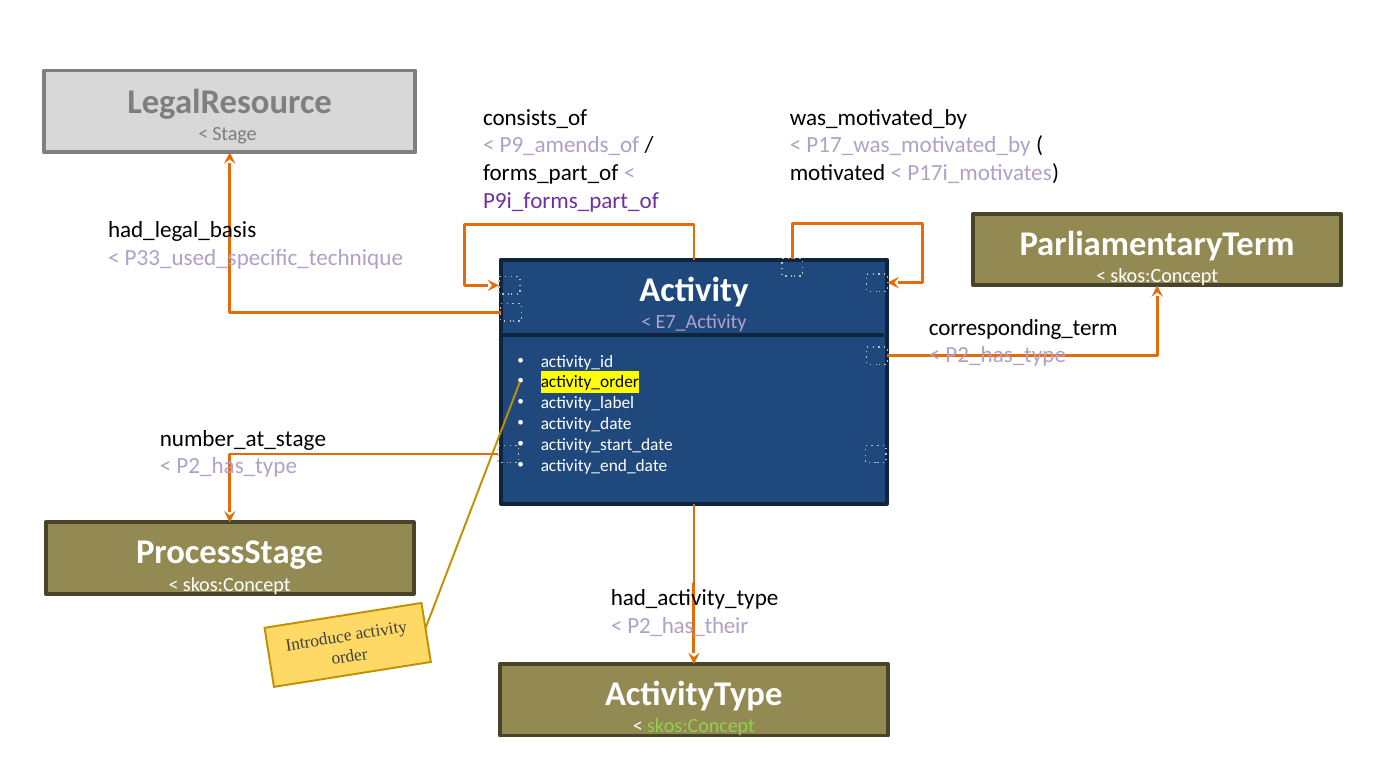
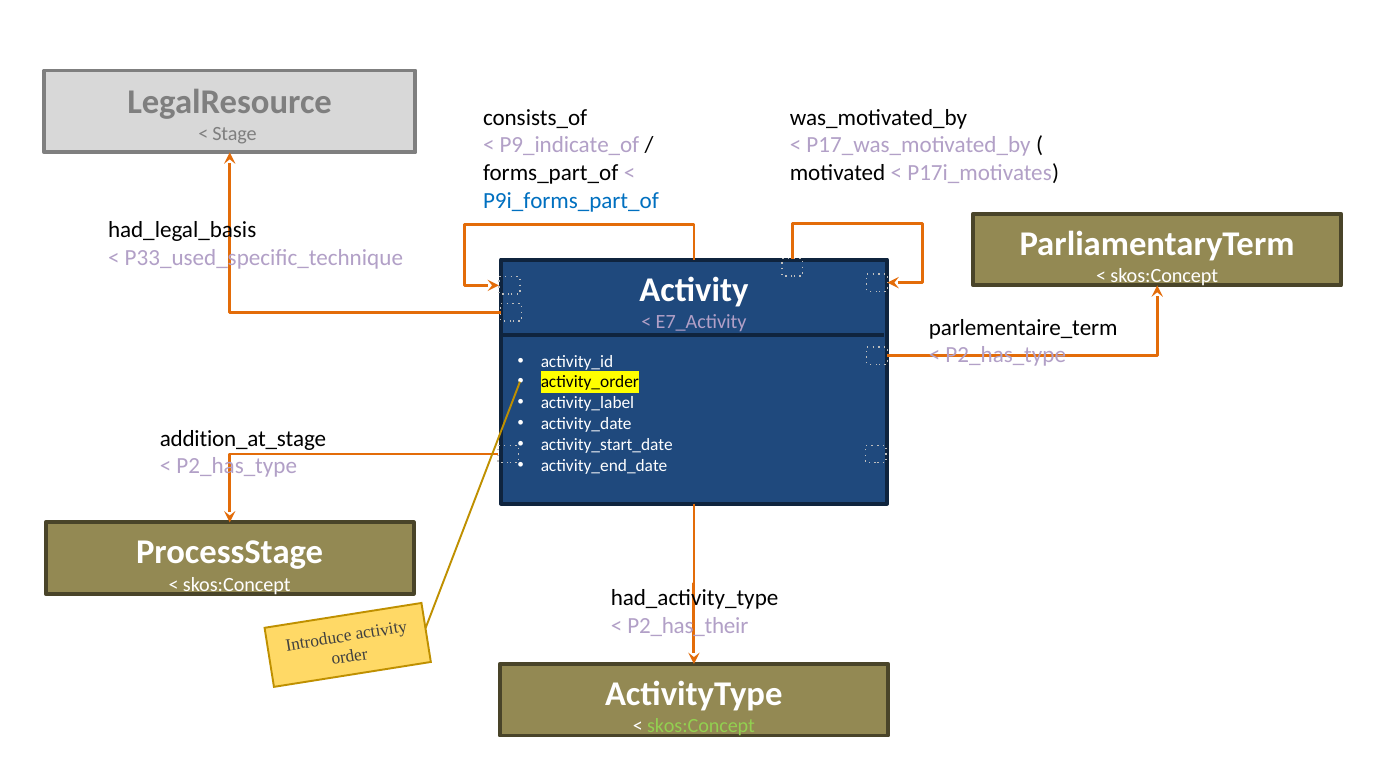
P9_amends_of: P9_amends_of -> P9_indicate_of
P9i_forms_part_of colour: purple -> blue
corresponding_term: corresponding_term -> parlementaire_term
number_at_stage: number_at_stage -> addition_at_stage
